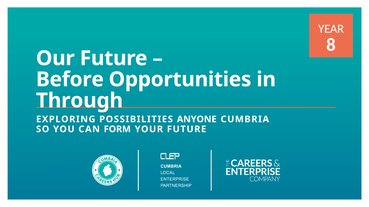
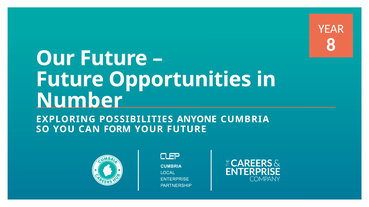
Before at (70, 80): Before -> Future
Through: Through -> Number
